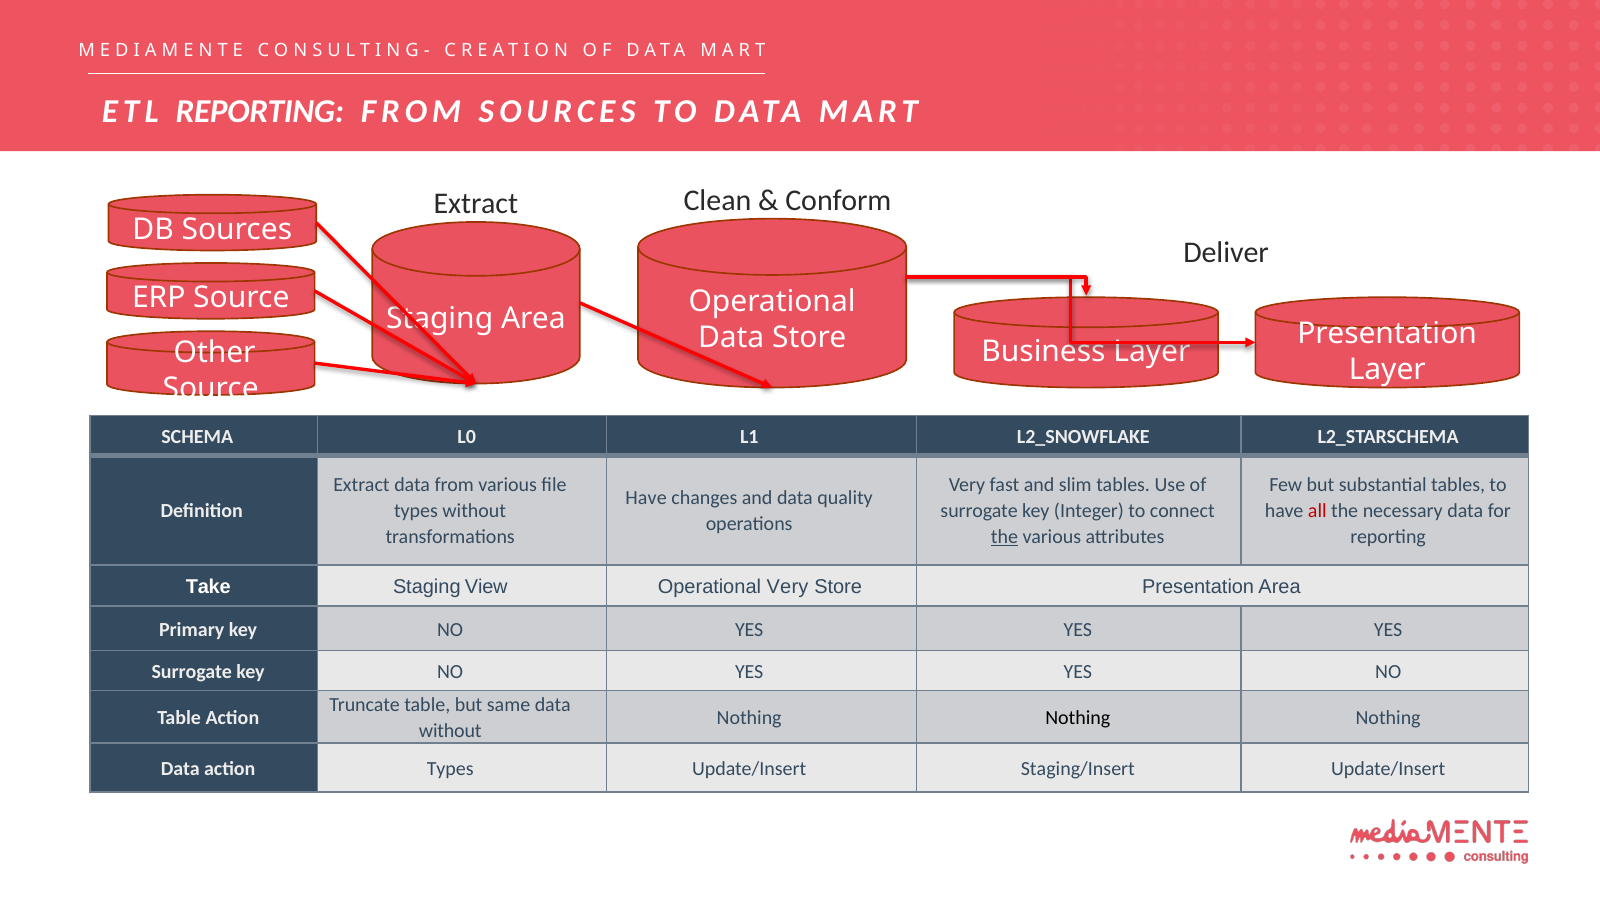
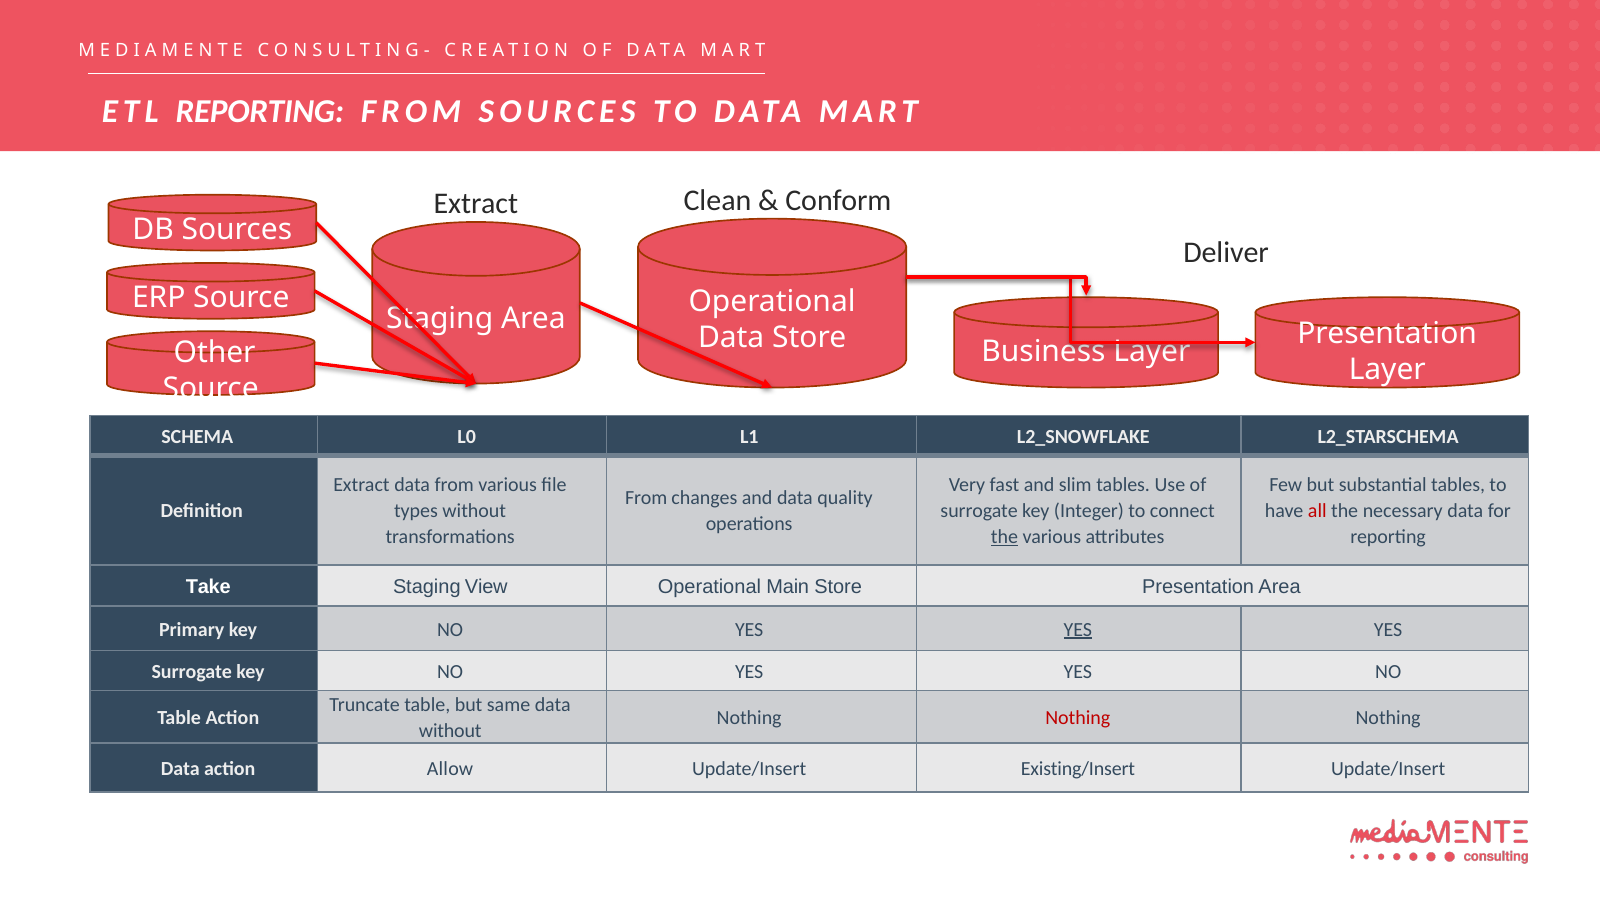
Have at (646, 498): Have -> From
Operational Very: Very -> Main
YES at (1078, 629) underline: none -> present
Nothing at (1078, 718) colour: black -> red
action Types: Types -> Allow
Staging/Insert: Staging/Insert -> Existing/Insert
